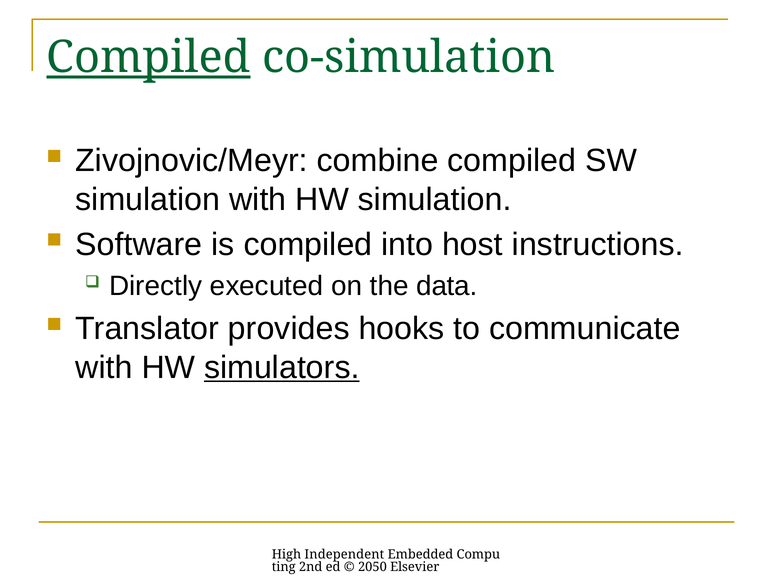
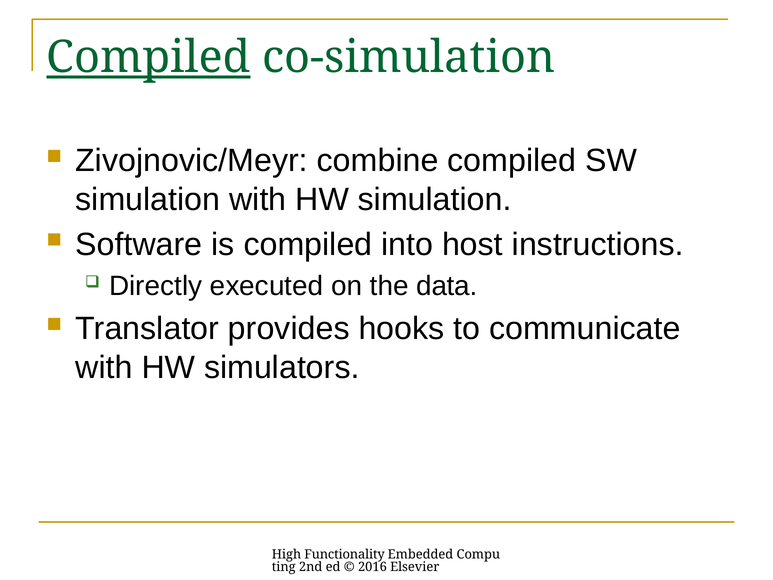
simulators underline: present -> none
Independent: Independent -> Functionality
2050: 2050 -> 2016
